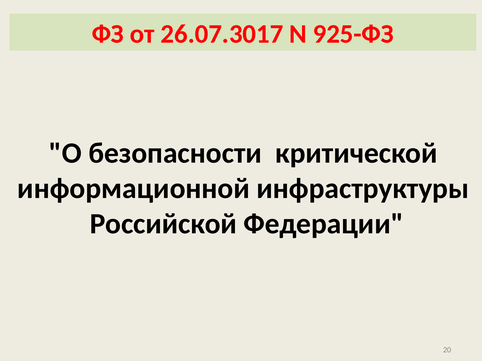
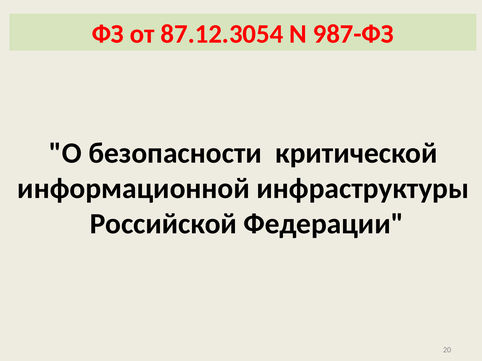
26.07.3017: 26.07.3017 -> 87.12.3054
925-ФЗ: 925-ФЗ -> 987-ФЗ
